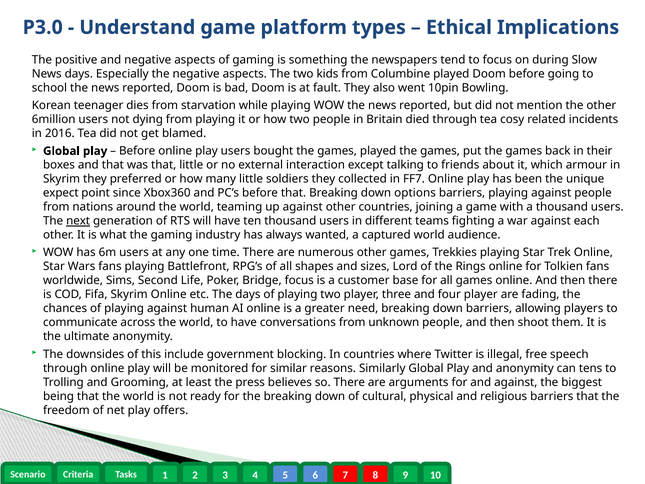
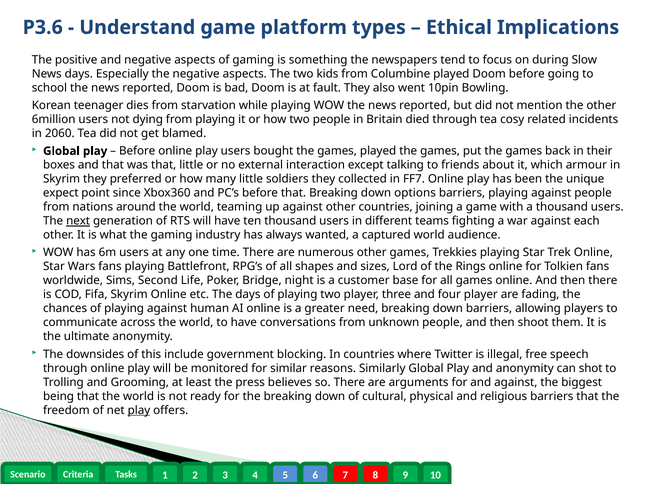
P3.0: P3.0 -> P3.6
2016: 2016 -> 2060
Bridge focus: focus -> night
tens: tens -> shot
play at (139, 410) underline: none -> present
